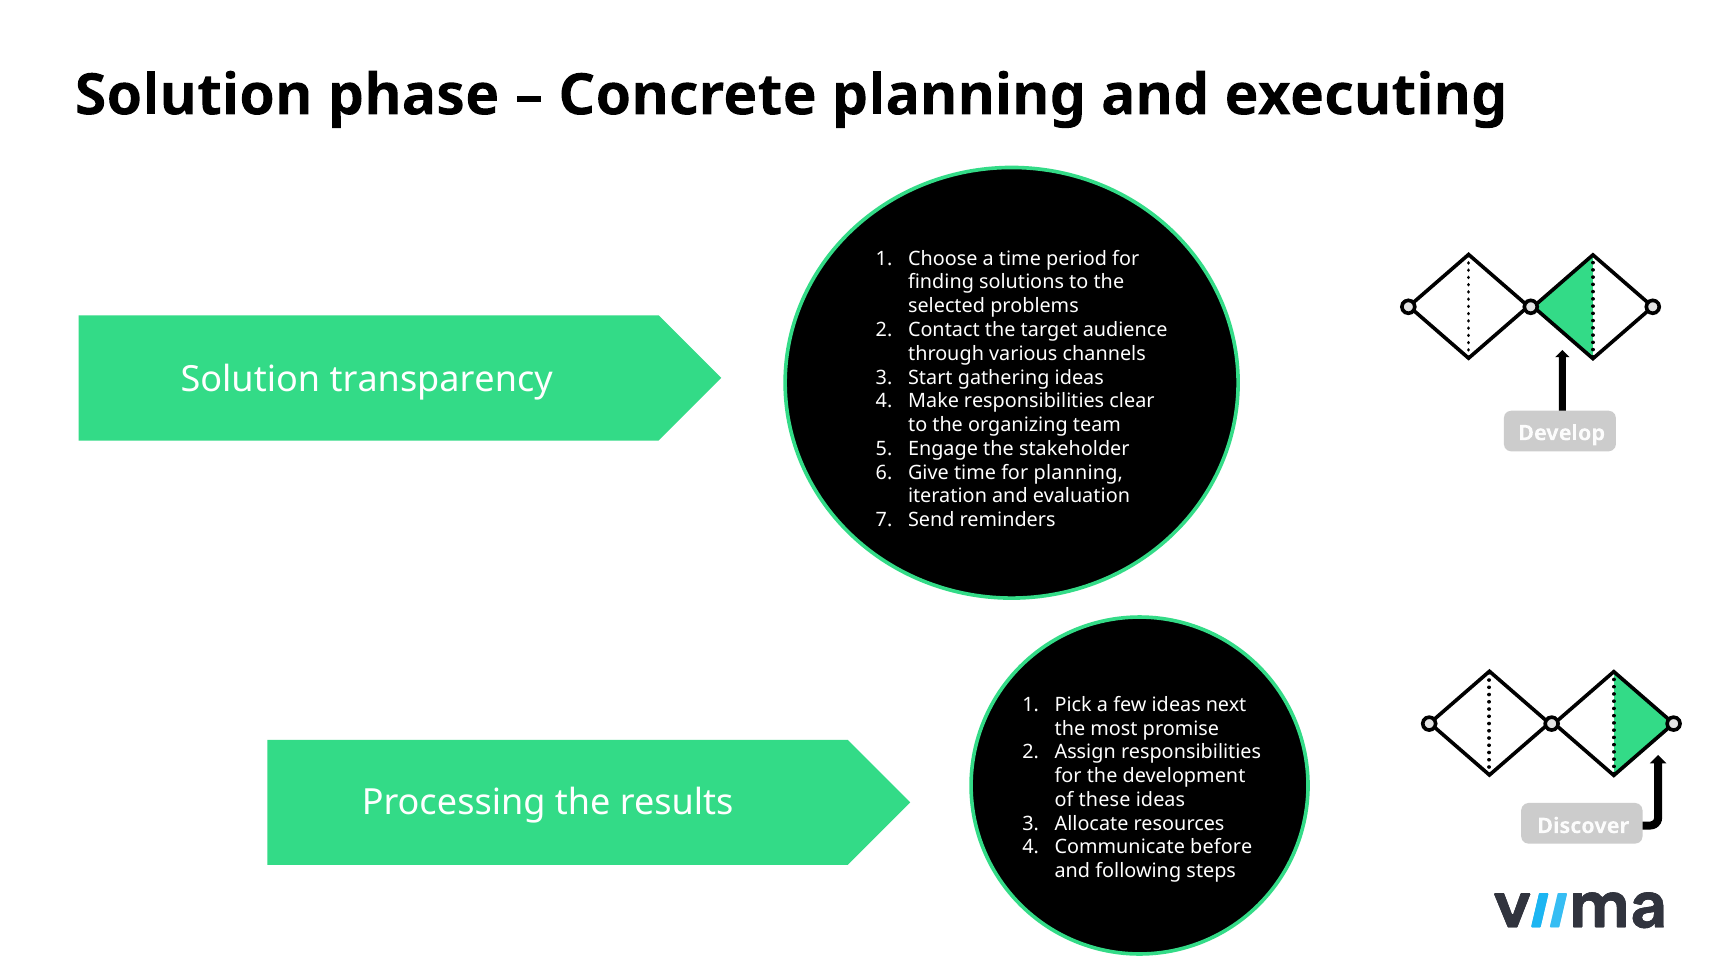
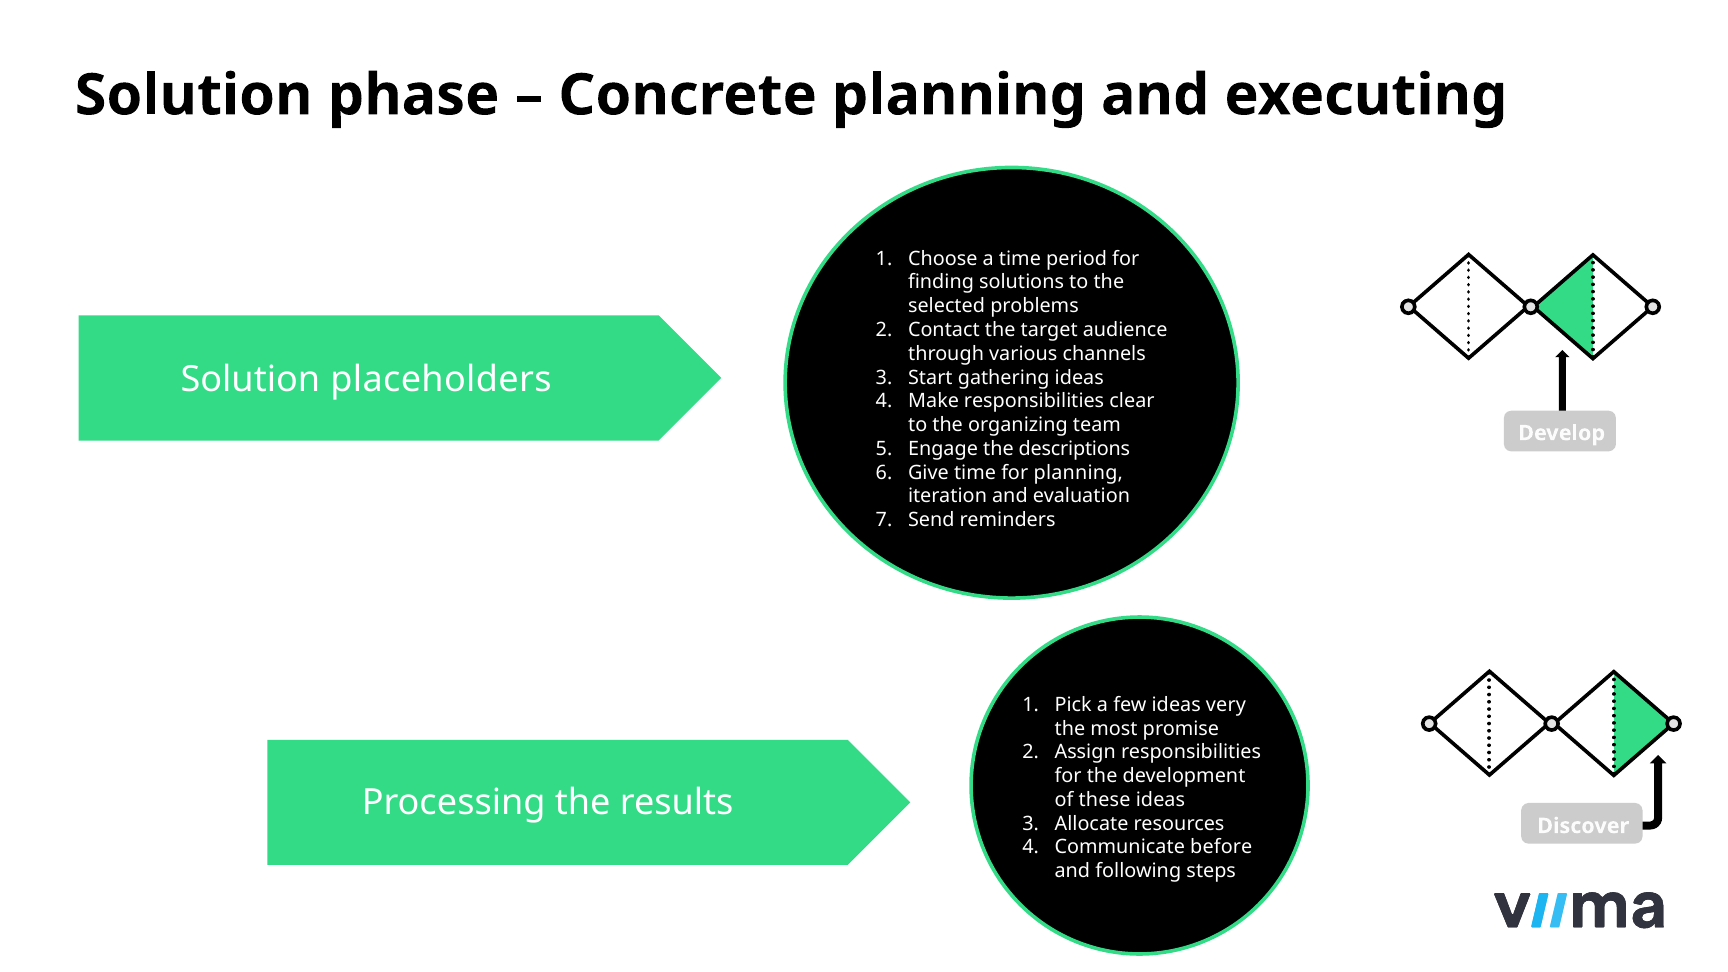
transparency: transparency -> placeholders
stakeholder: stakeholder -> descriptions
next: next -> very
